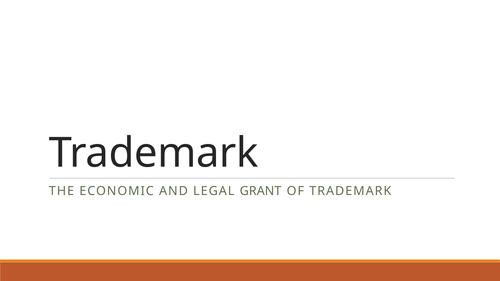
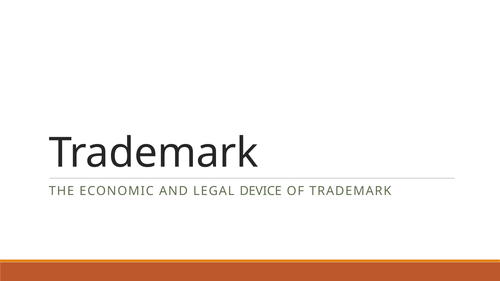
GRANT: GRANT -> DEVICE
